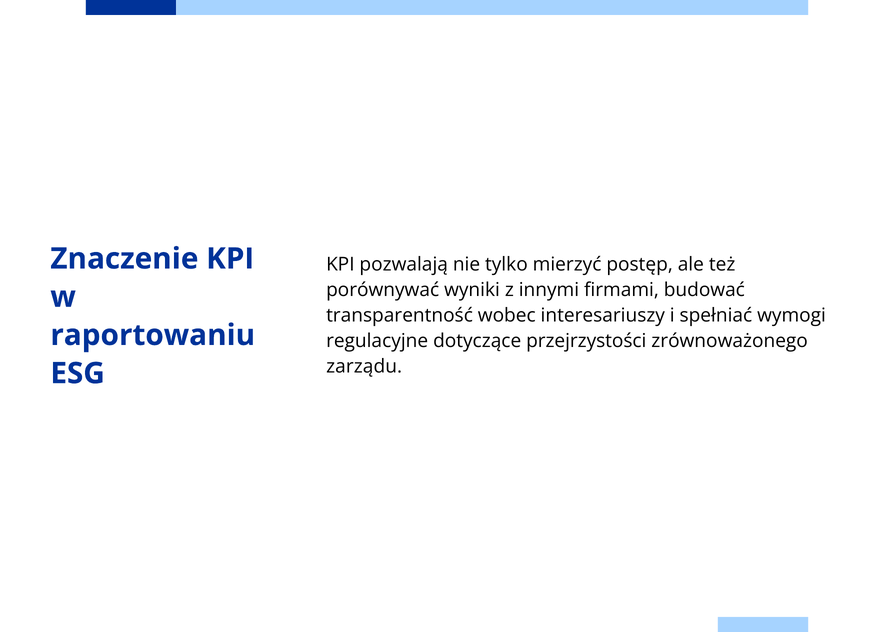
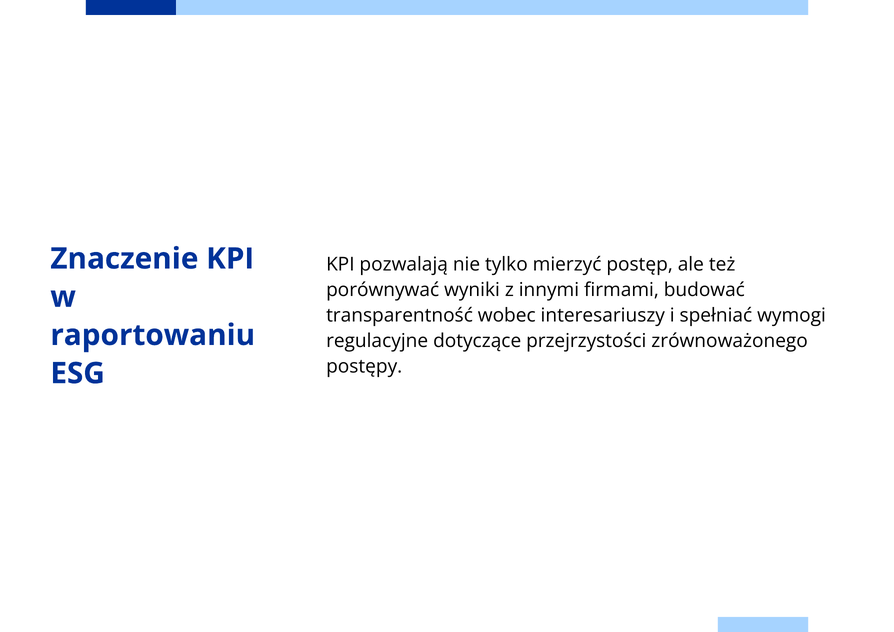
zarządu: zarządu -> postępy
